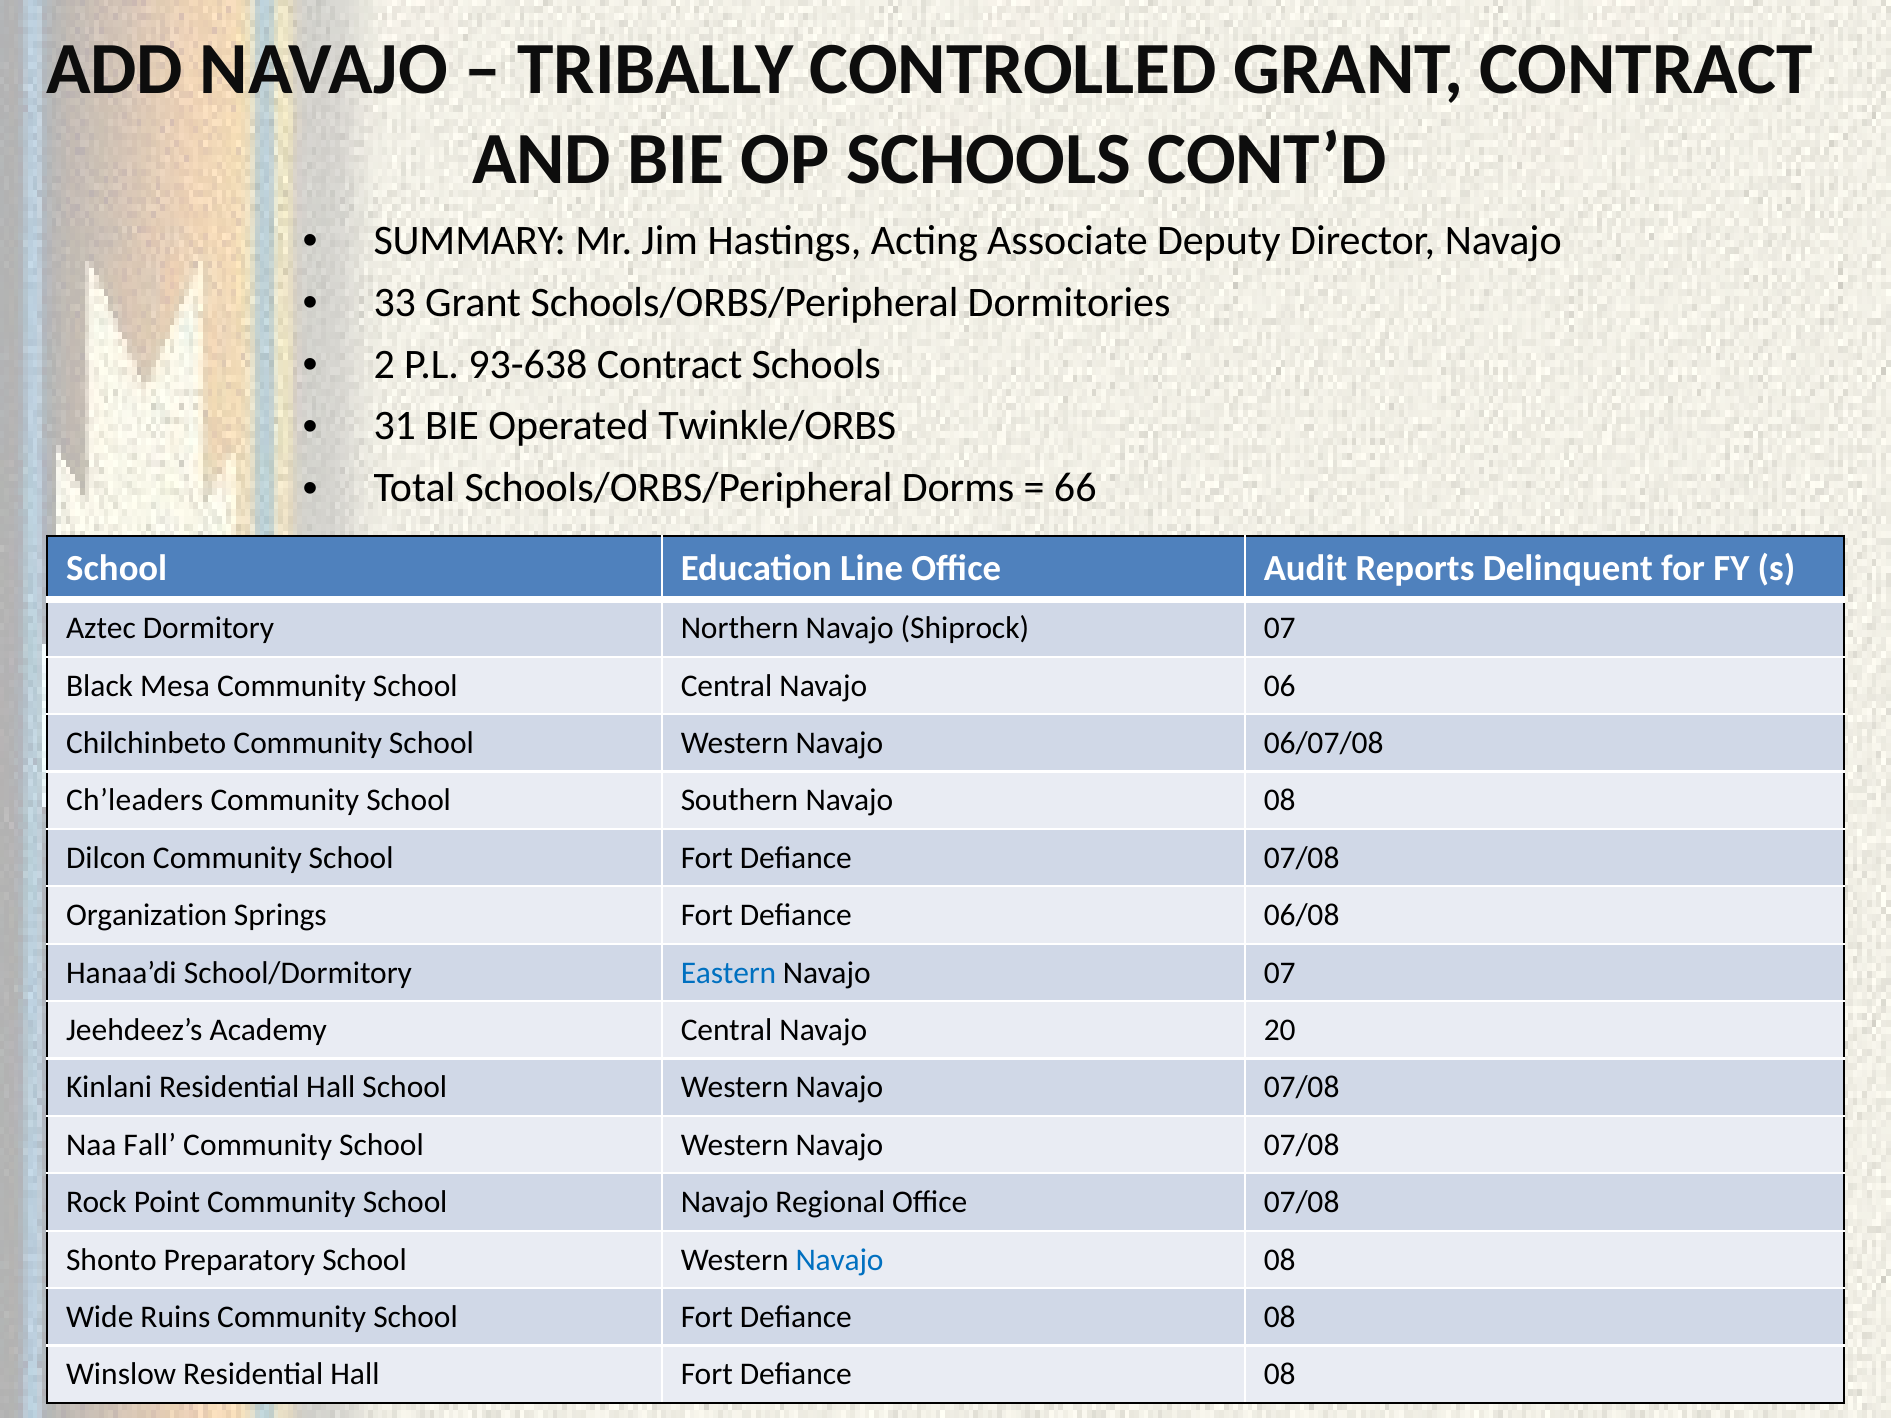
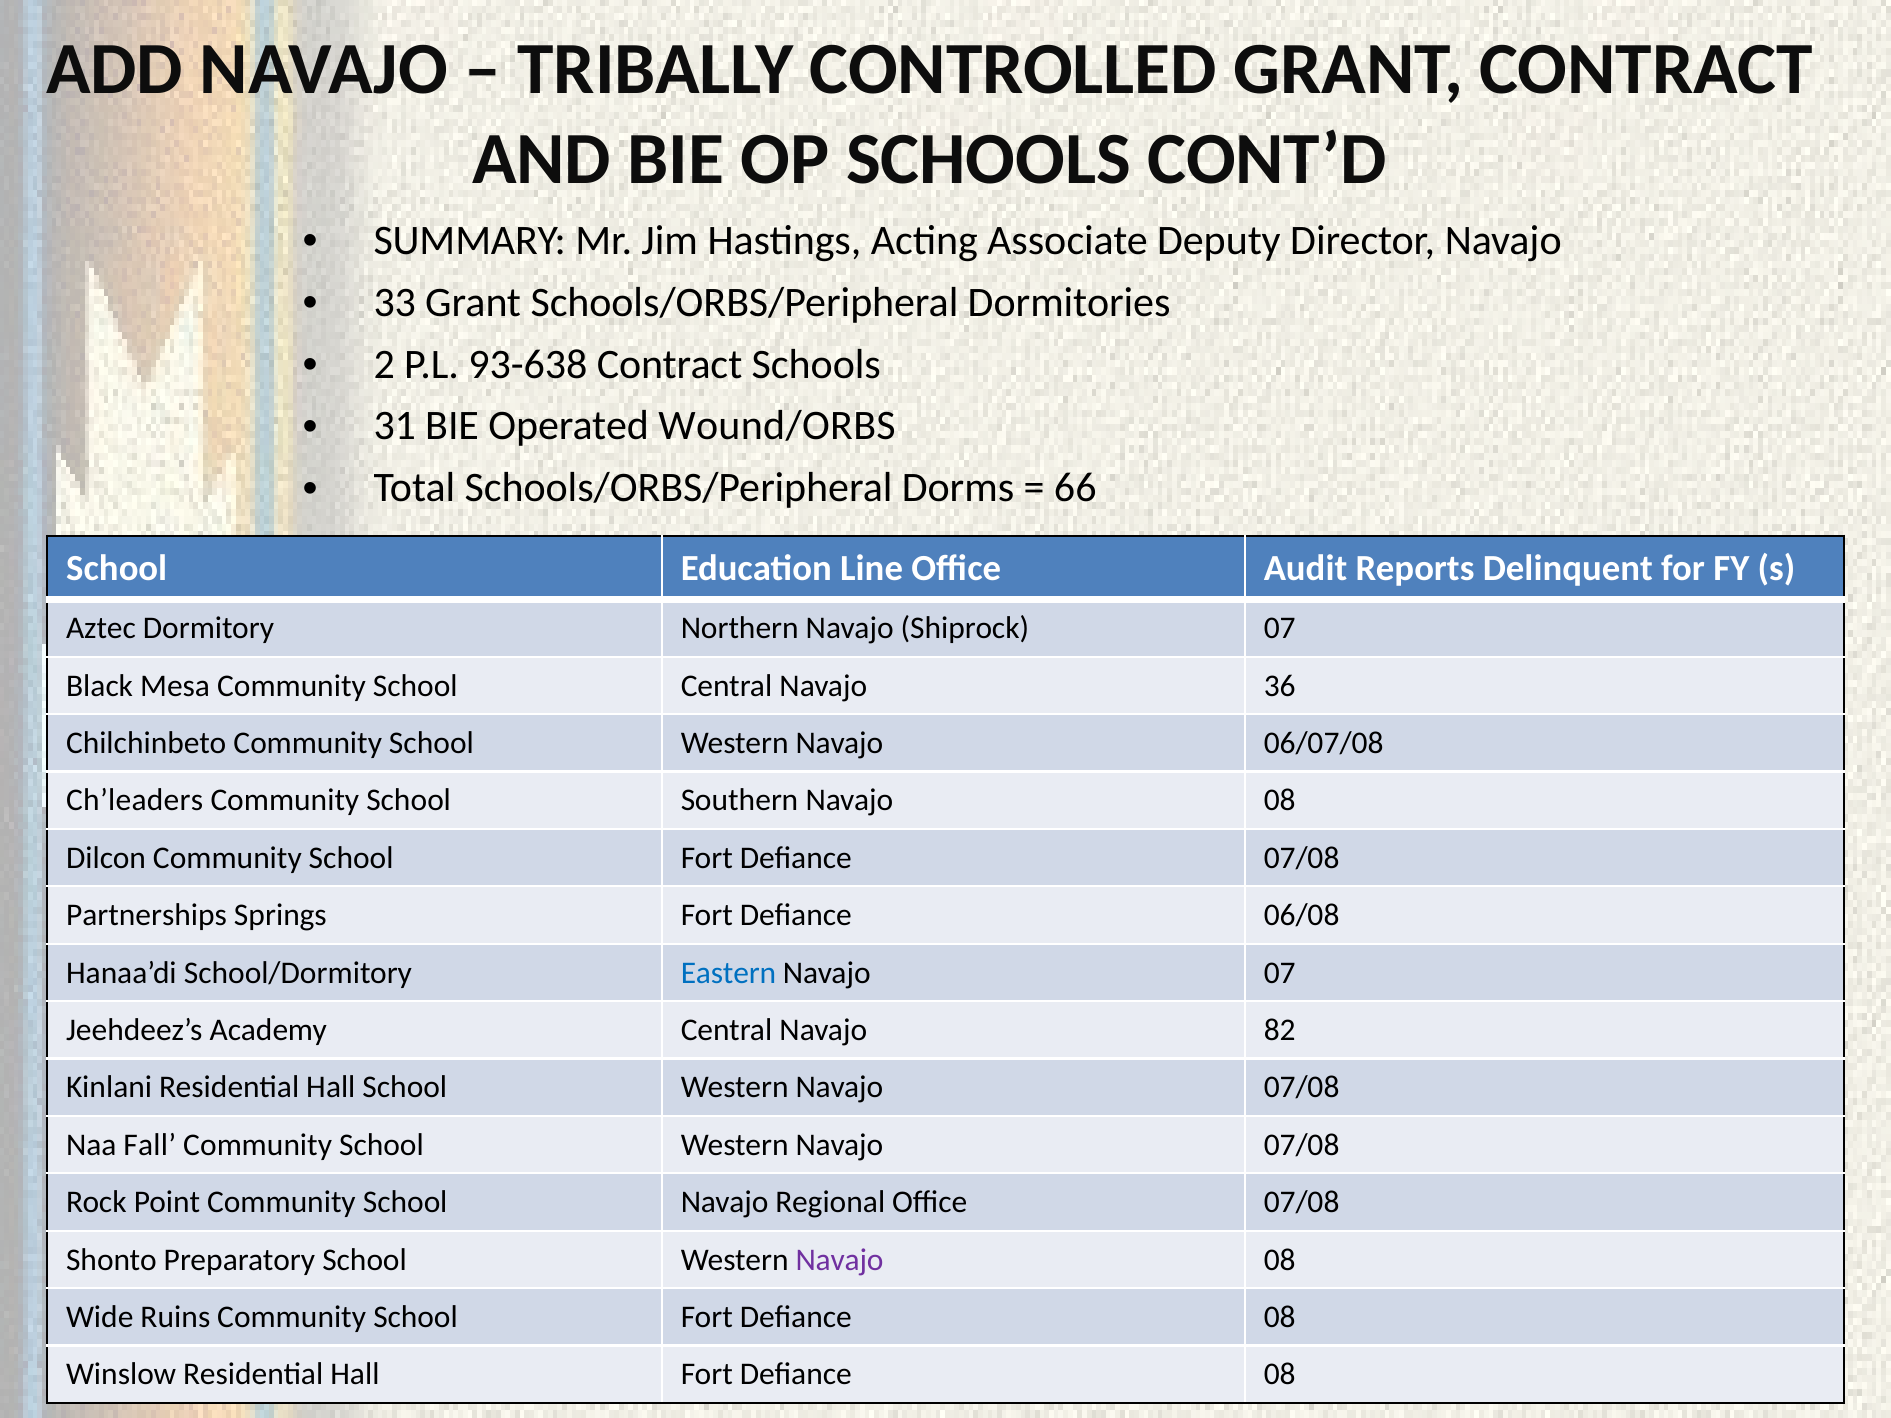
Twinkle/ORBS: Twinkle/ORBS -> Wound/ORBS
06: 06 -> 36
Organization: Organization -> Partnerships
20: 20 -> 82
Navajo at (840, 1260) colour: blue -> purple
